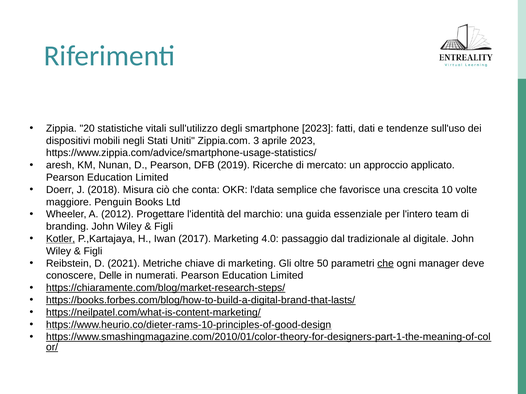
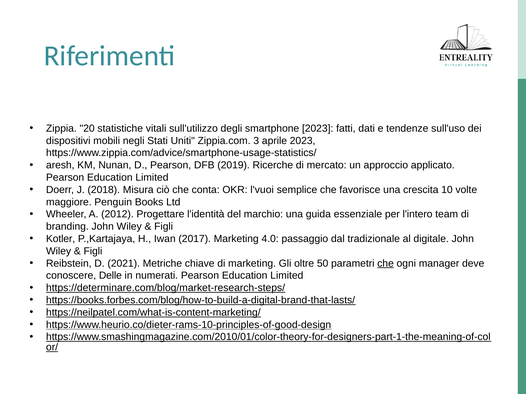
l'data: l'data -> l'vuoi
Kotler underline: present -> none
https://chiaramente.com/blog/market-research-steps/: https://chiaramente.com/blog/market-research-steps/ -> https://determinare.com/blog/market-research-steps/
